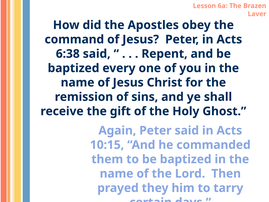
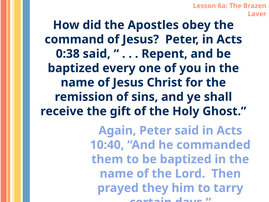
6:38: 6:38 -> 0:38
10:15: 10:15 -> 10:40
